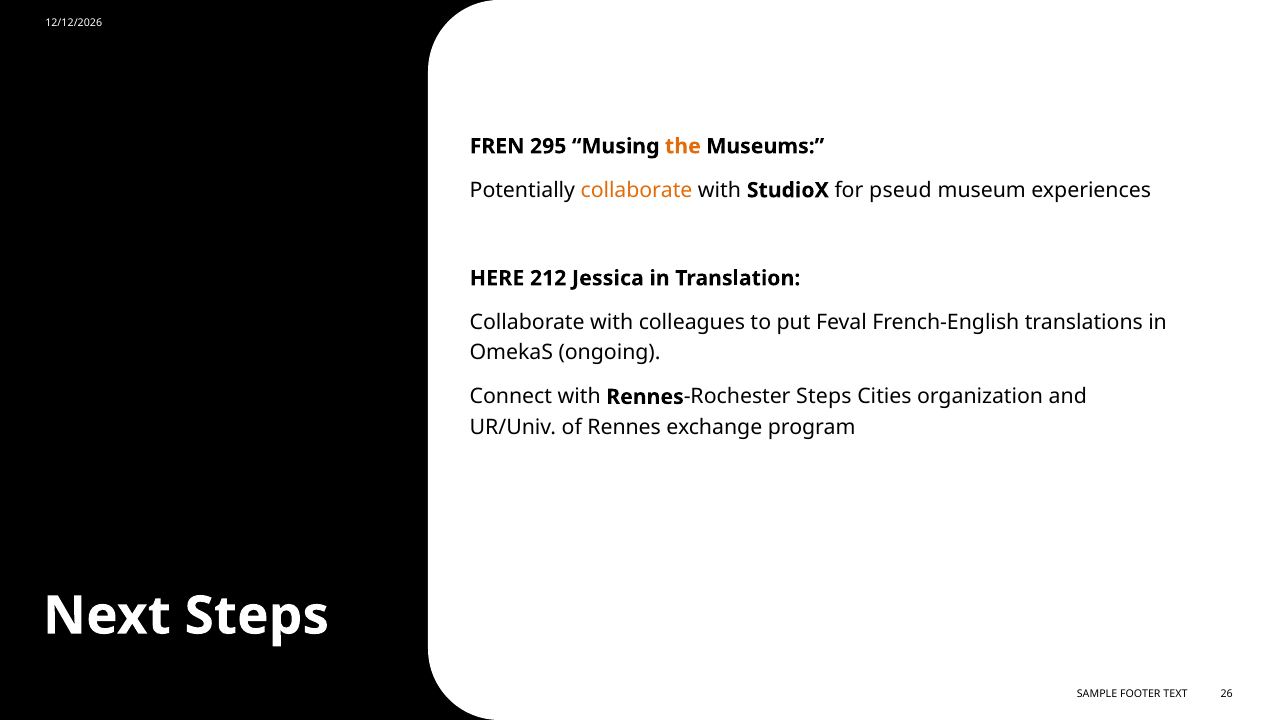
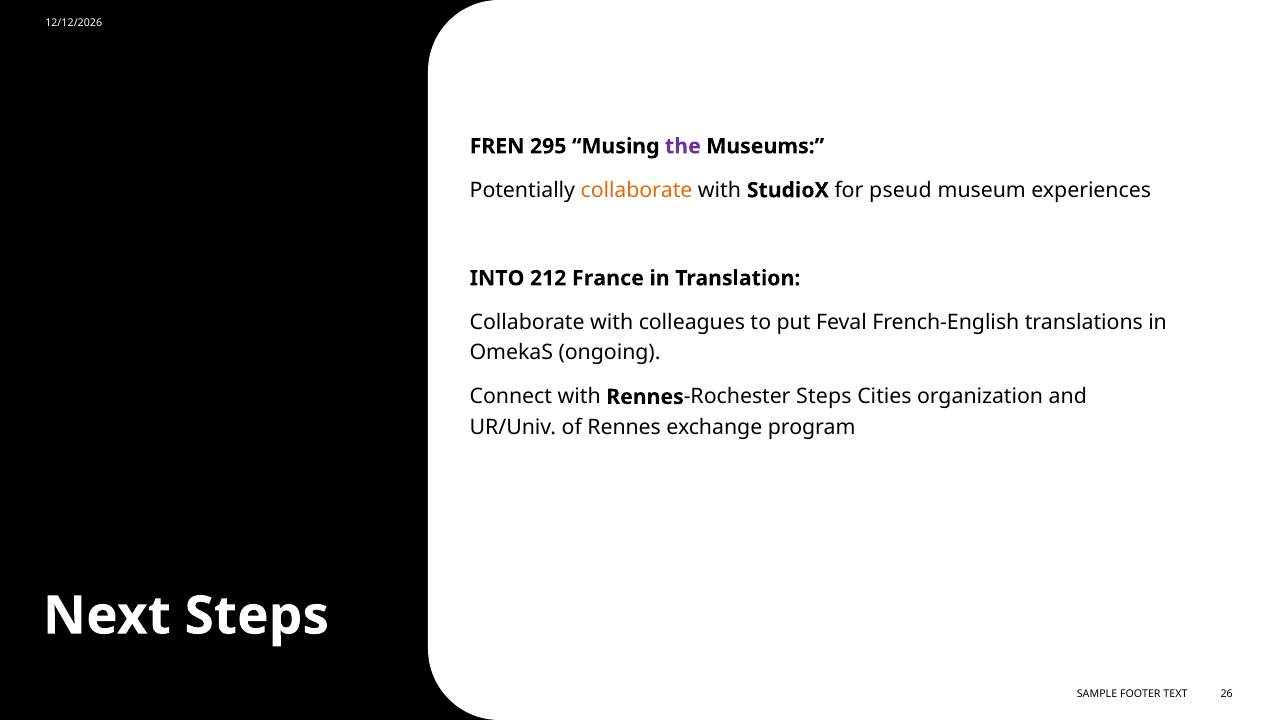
the colour: orange -> purple
HERE: HERE -> INTO
Jessica: Jessica -> France
